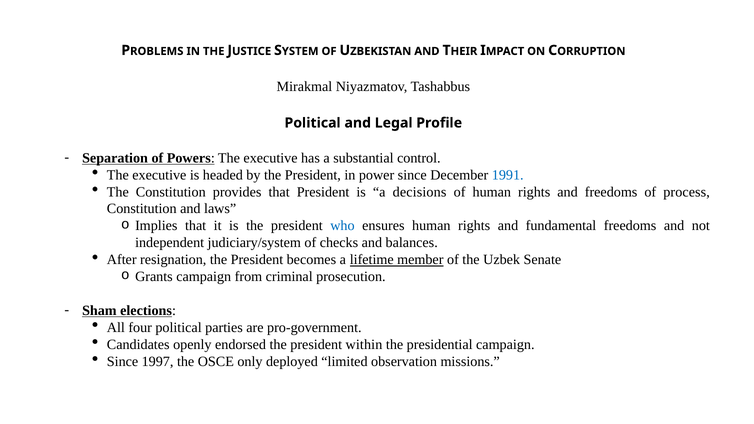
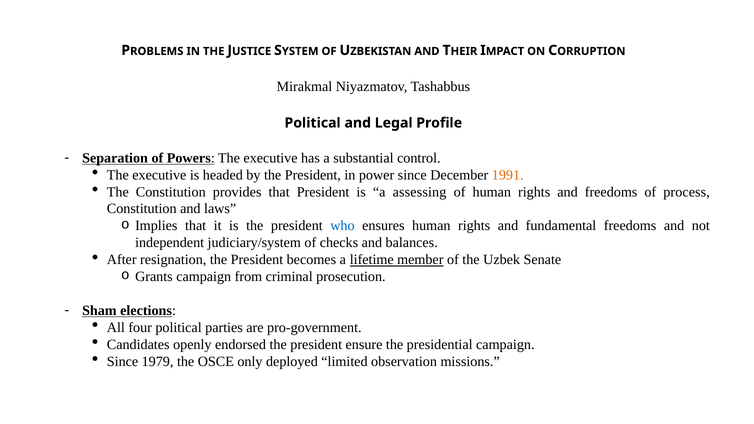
1991 colour: blue -> orange
decisions: decisions -> assessing
within: within -> ensure
1997: 1997 -> 1979
